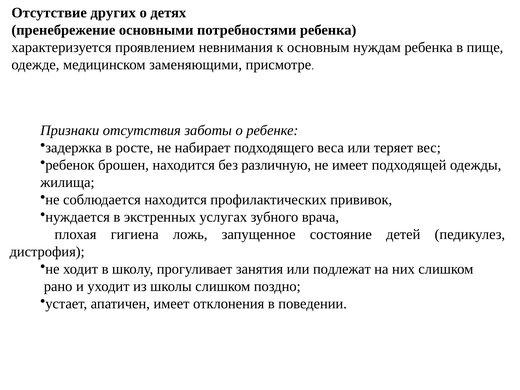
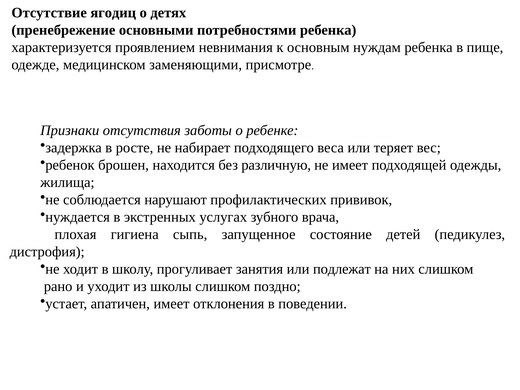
других: других -> ягодиц
соблюдается находится: находится -> нарушают
ложь: ложь -> сыпь
